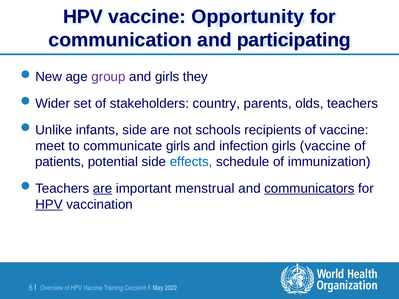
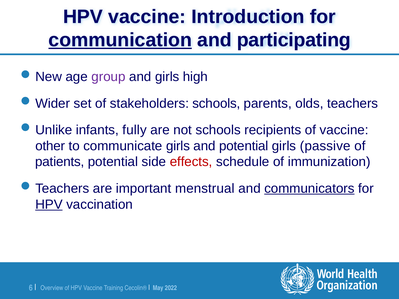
Opportunity: Opportunity -> Introduction
communication underline: none -> present
they: they -> high
stakeholders country: country -> schools
infants side: side -> fully
meet: meet -> other
and infection: infection -> potential
girls vaccine: vaccine -> passive
effects colour: blue -> red
are at (103, 189) underline: present -> none
